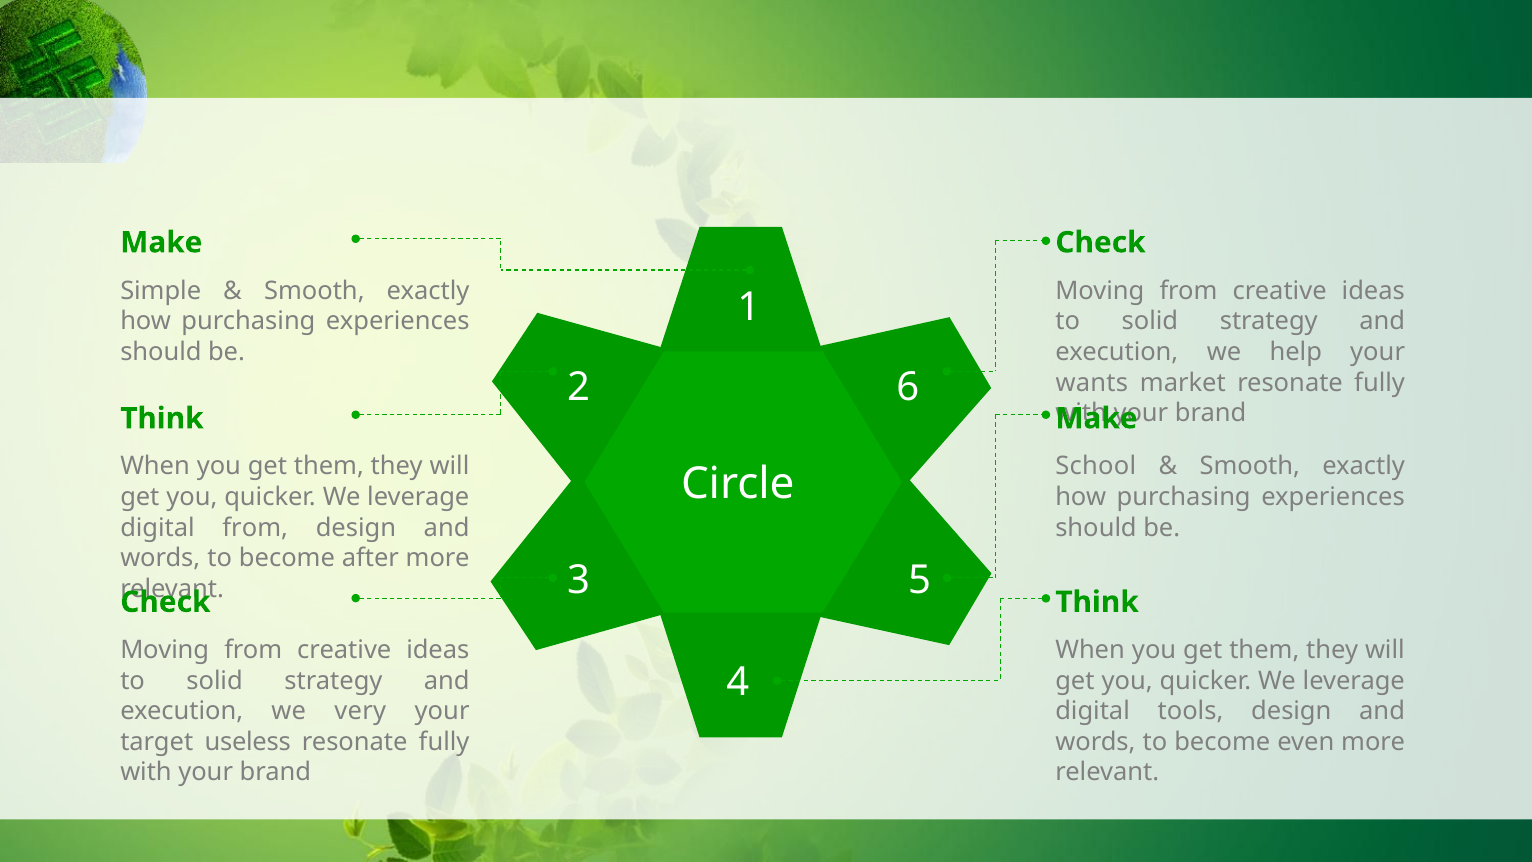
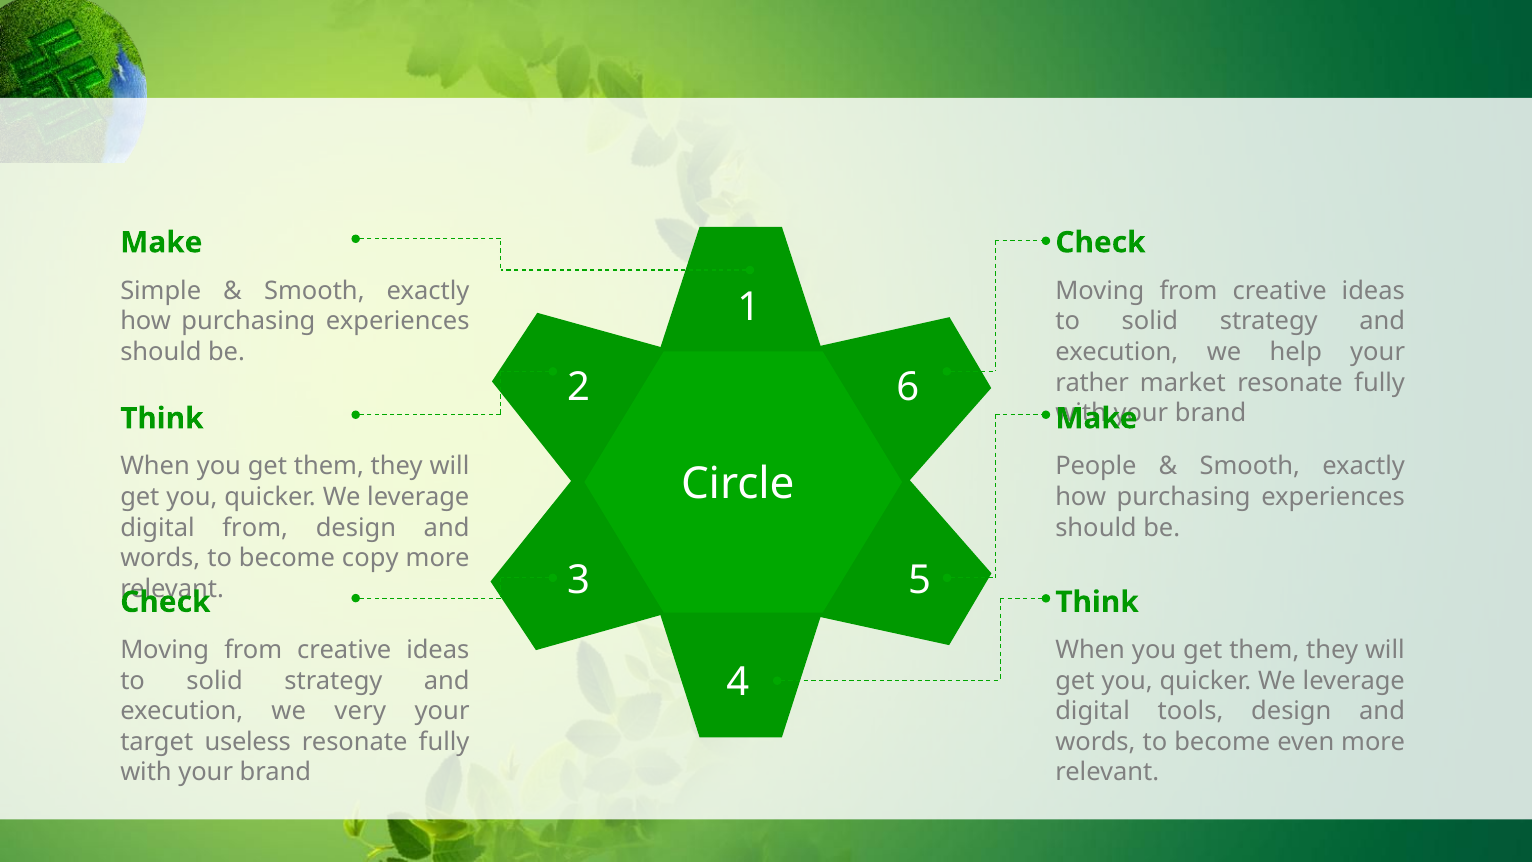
wants: wants -> rather
School: School -> People
after: after -> copy
